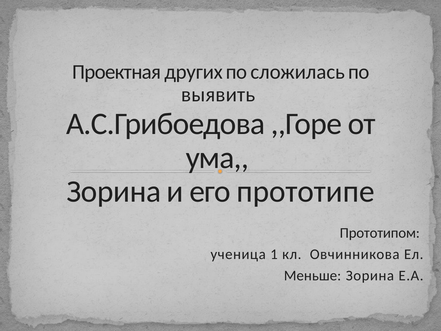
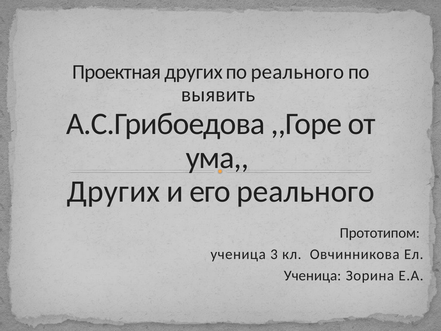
по сложилась: сложилась -> реального
Зорина at (114, 191): Зорина -> Других
его прототипе: прототипе -> реального
1: 1 -> 3
Меньше at (312, 276): Меньше -> Ученица
